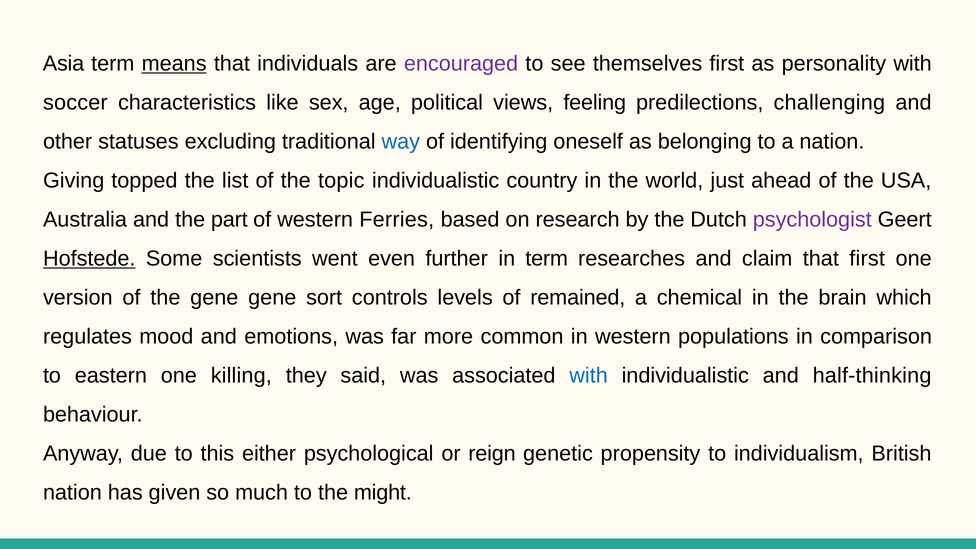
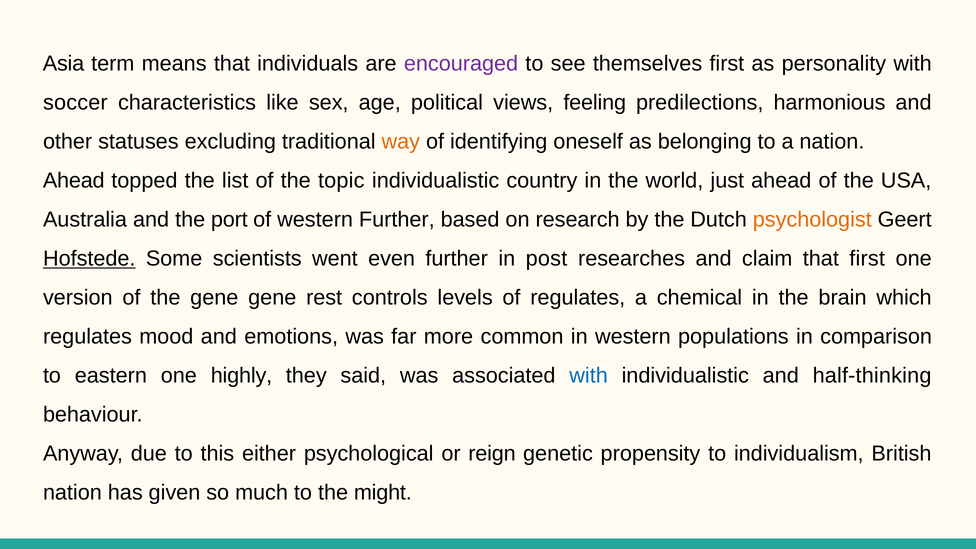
means underline: present -> none
challenging: challenging -> harmonious
way colour: blue -> orange
Giving at (74, 181): Giving -> Ahead
part: part -> port
western Ferries: Ferries -> Further
psychologist colour: purple -> orange
in term: term -> post
sort: sort -> rest
of remained: remained -> regulates
killing: killing -> highly
